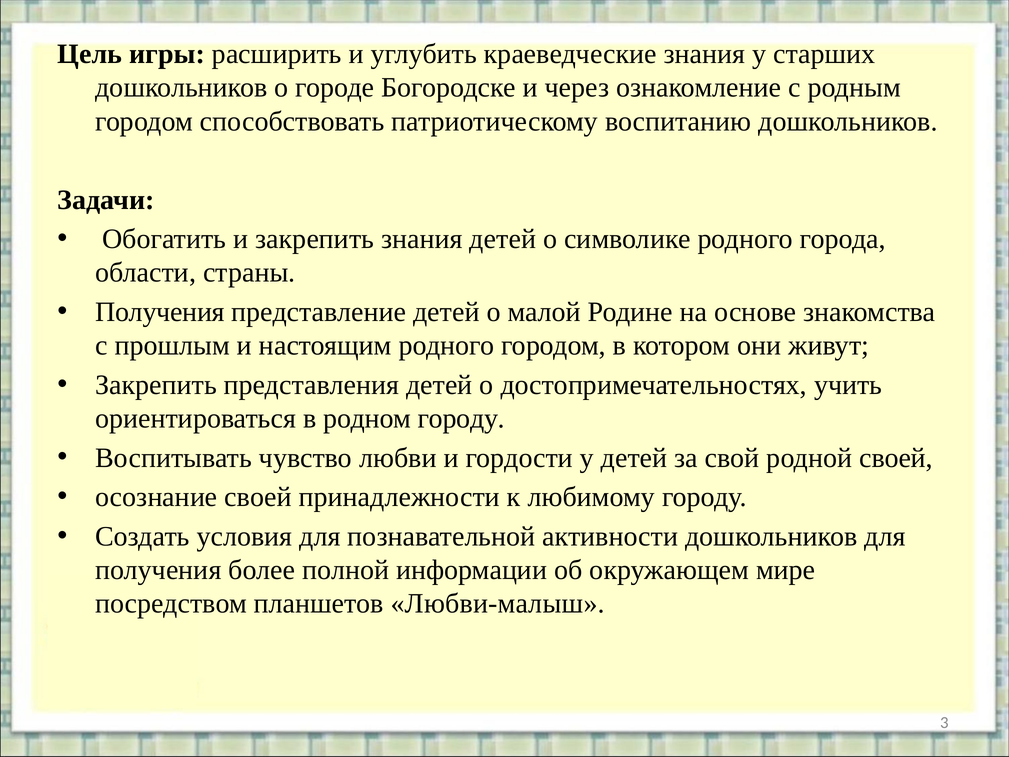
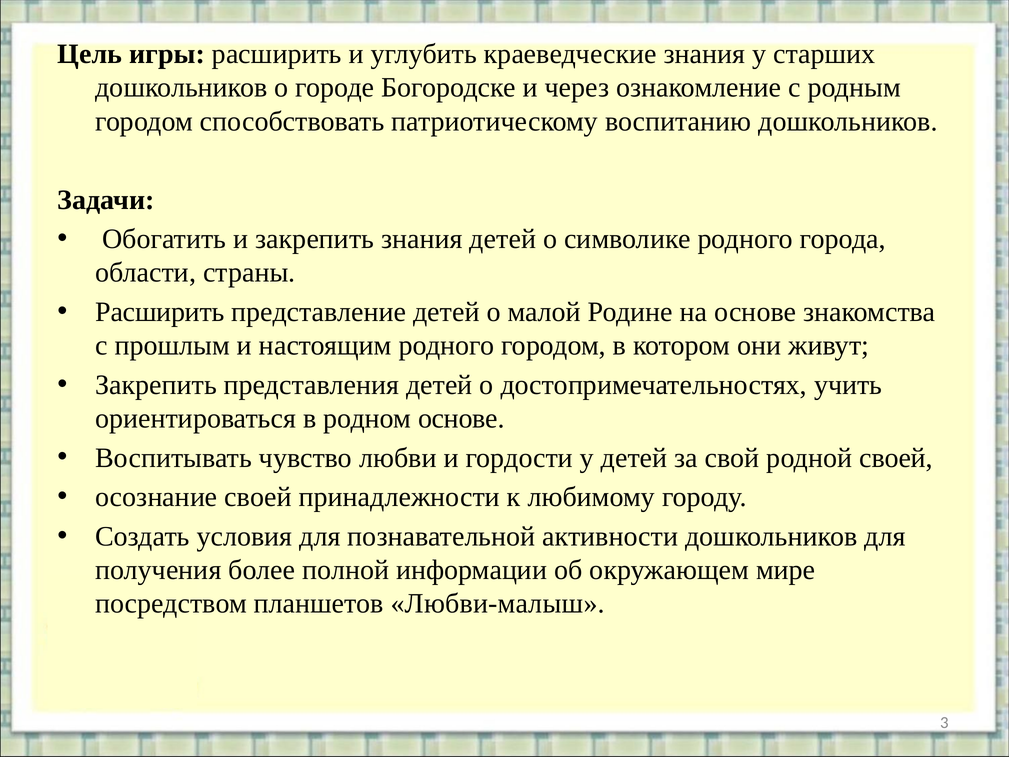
Получения at (160, 312): Получения -> Расширить
родном городу: городу -> основе
